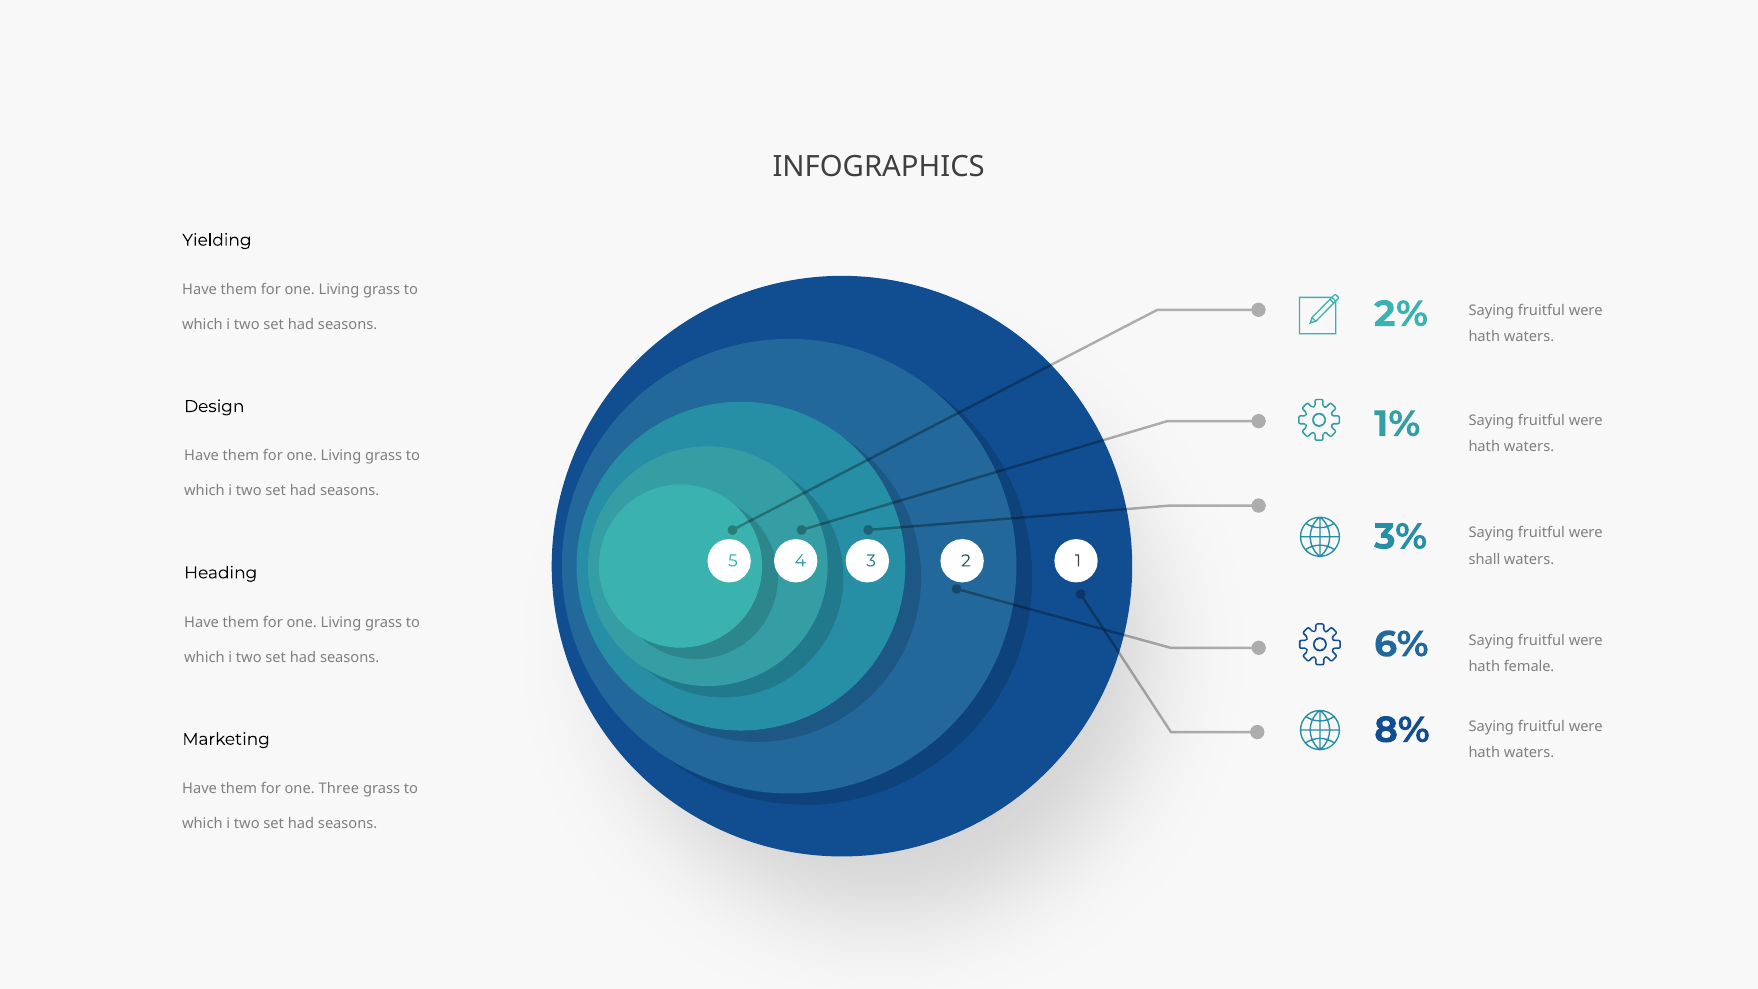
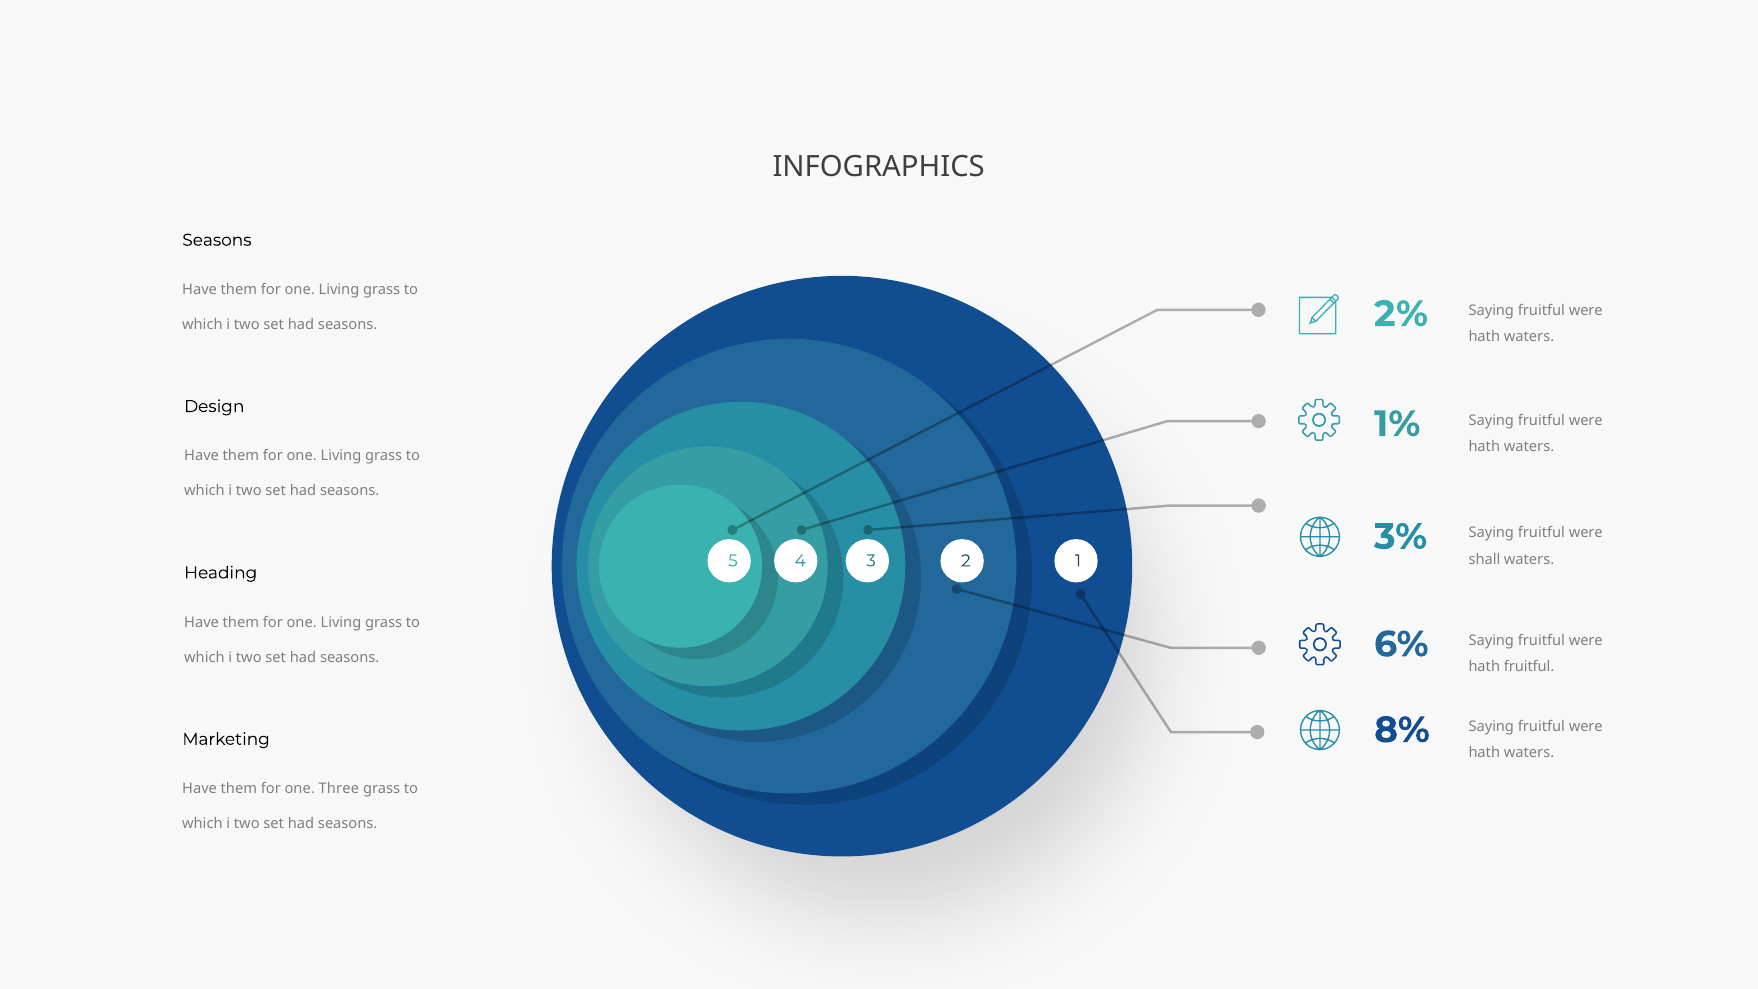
Yielding at (217, 240): Yielding -> Seasons
hath female: female -> fruitful
